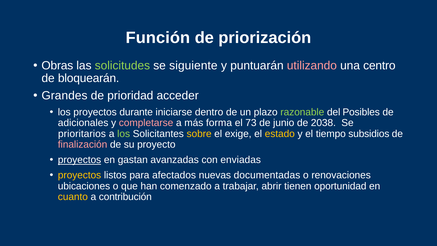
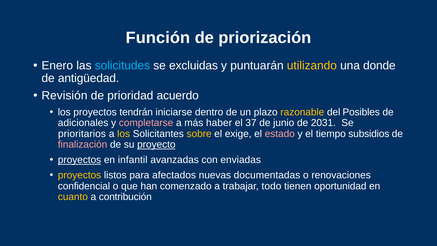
Obras: Obras -> Enero
solicitudes colour: light green -> light blue
siguiente: siguiente -> excluidas
utilizando colour: pink -> yellow
centro: centro -> donde
bloquearán: bloquearán -> antigüedad
Grandes: Grandes -> Revisión
acceder: acceder -> acuerdo
durante: durante -> tendrán
razonable colour: light green -> yellow
forma: forma -> haber
73: 73 -> 37
2038: 2038 -> 2031
los at (124, 134) colour: light green -> yellow
estado colour: yellow -> pink
proyecto underline: none -> present
gastan: gastan -> infantil
ubicaciones: ubicaciones -> confidencial
abrir: abrir -> todo
